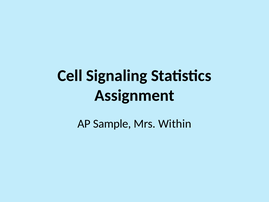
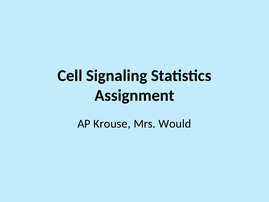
Sample: Sample -> Krouse
Within: Within -> Would
